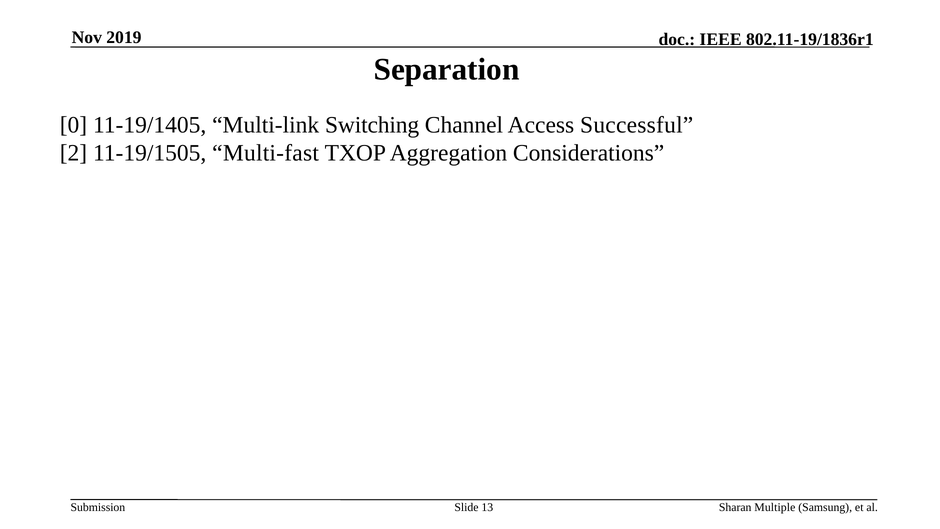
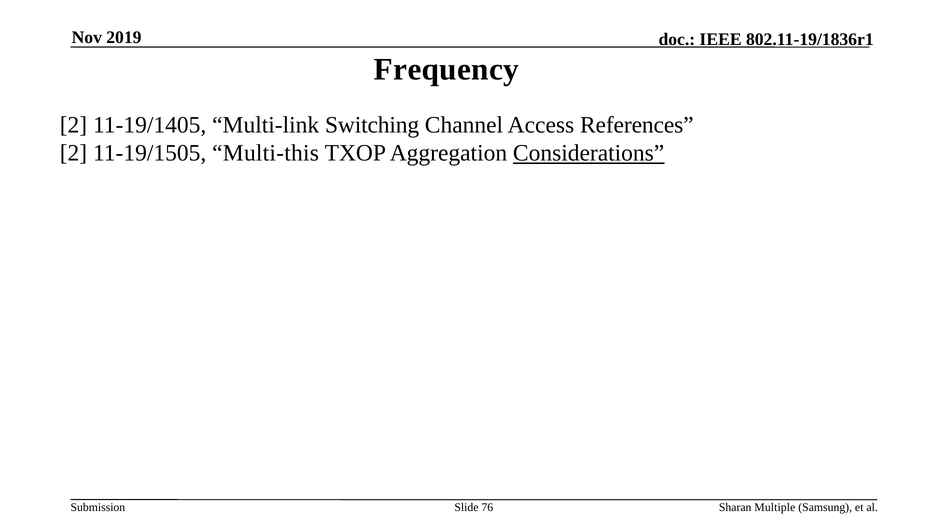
Separation: Separation -> Frequency
0 at (73, 125): 0 -> 2
Successful: Successful -> References
Multi-fast: Multi-fast -> Multi-this
Considerations underline: none -> present
13: 13 -> 76
